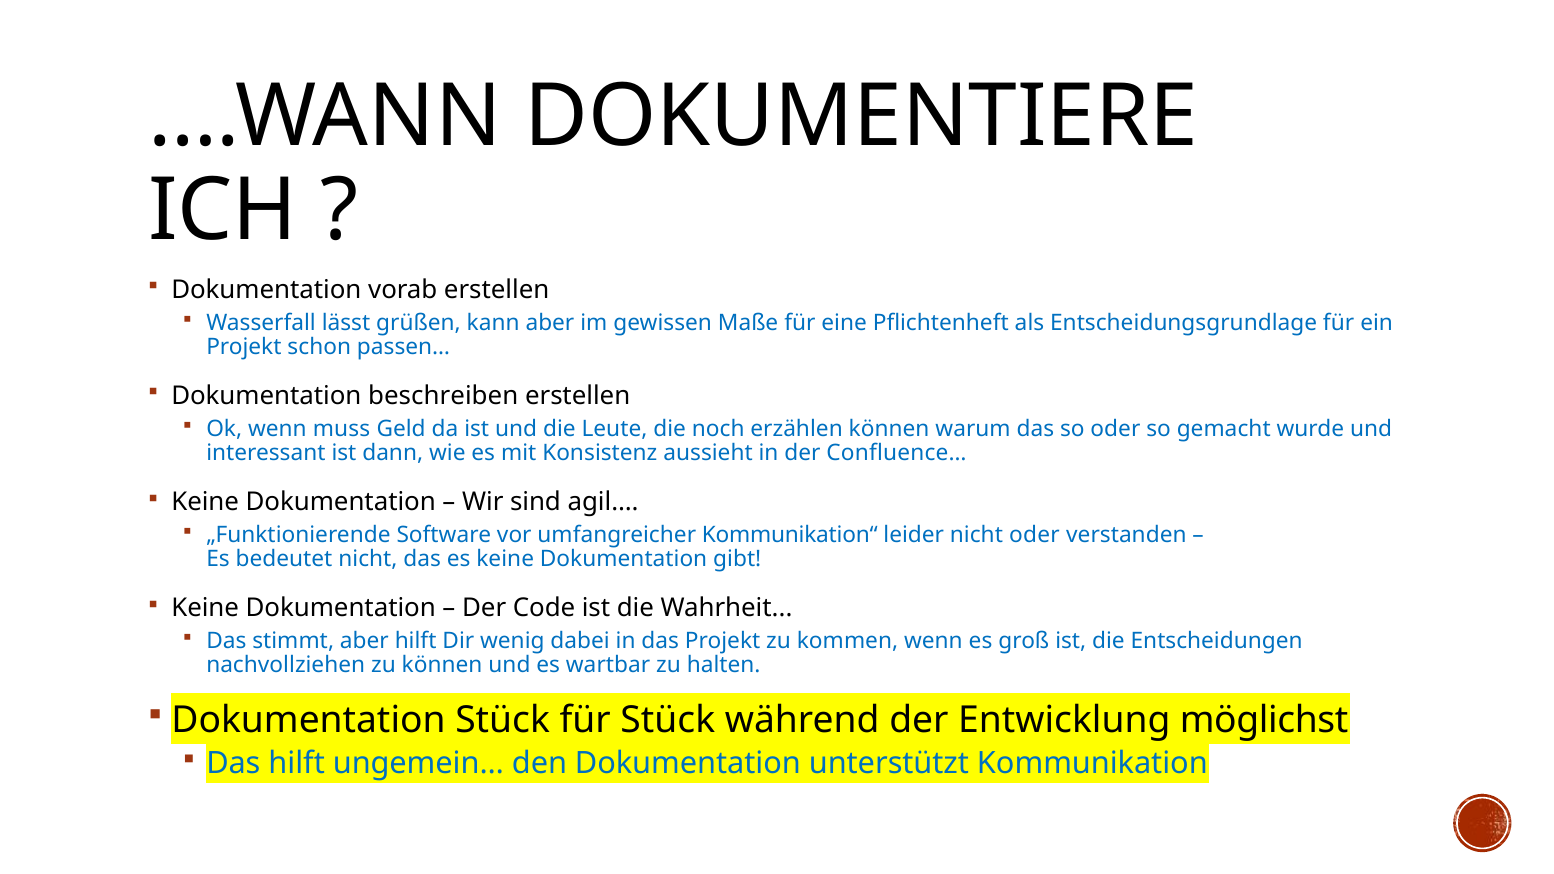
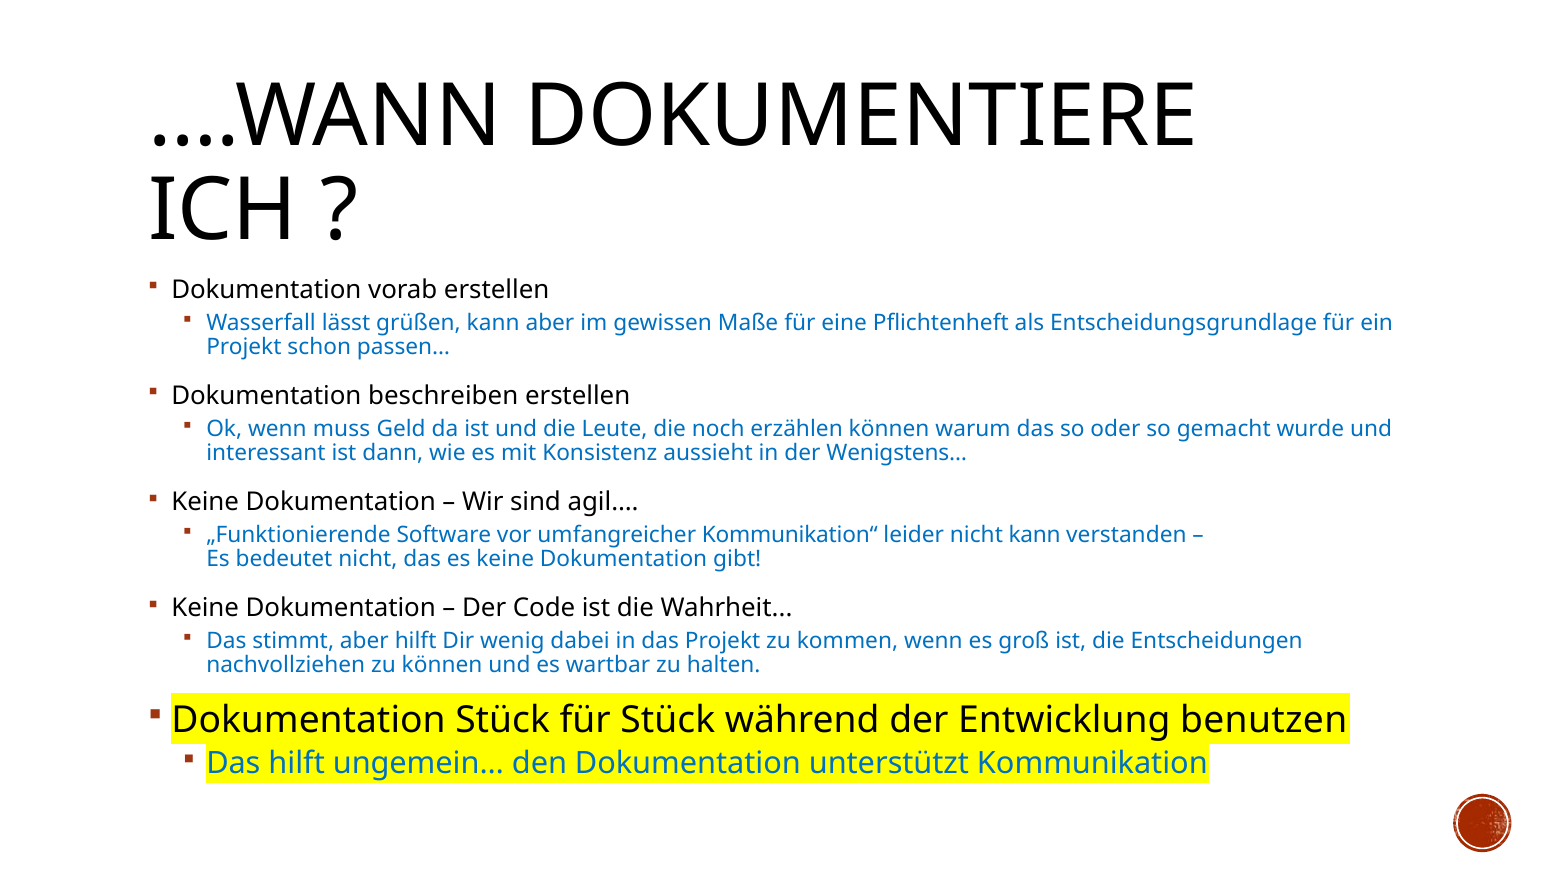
Confluence…: Confluence… -> Wenigstens…
nicht oder: oder -> kann
möglichst: möglichst -> benutzen
